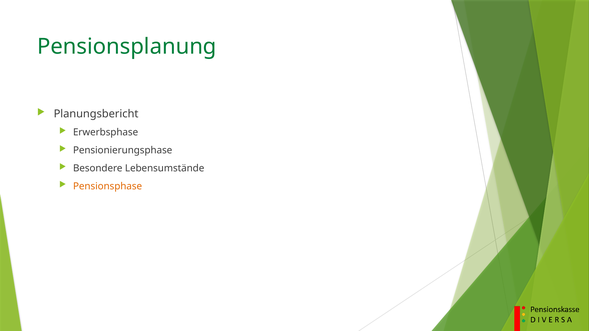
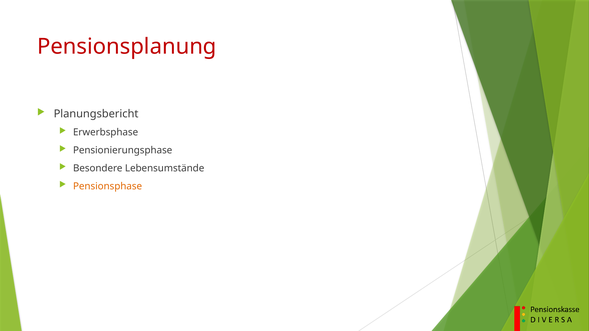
Pensionsplanung colour: green -> red
